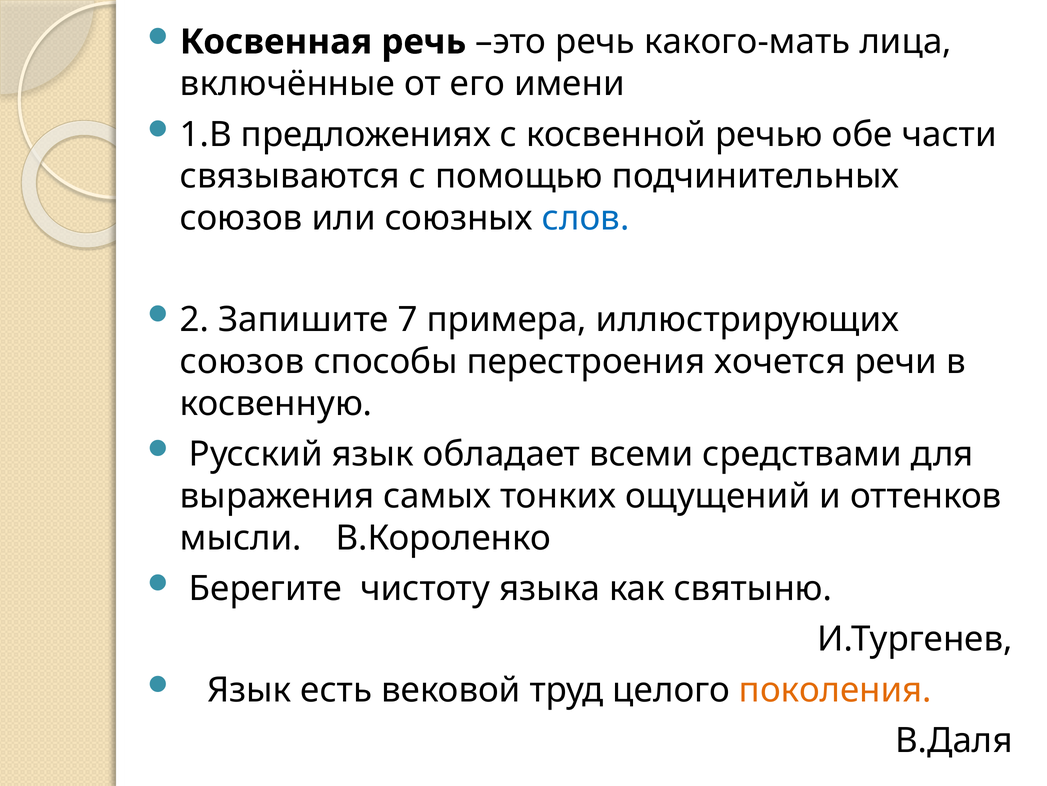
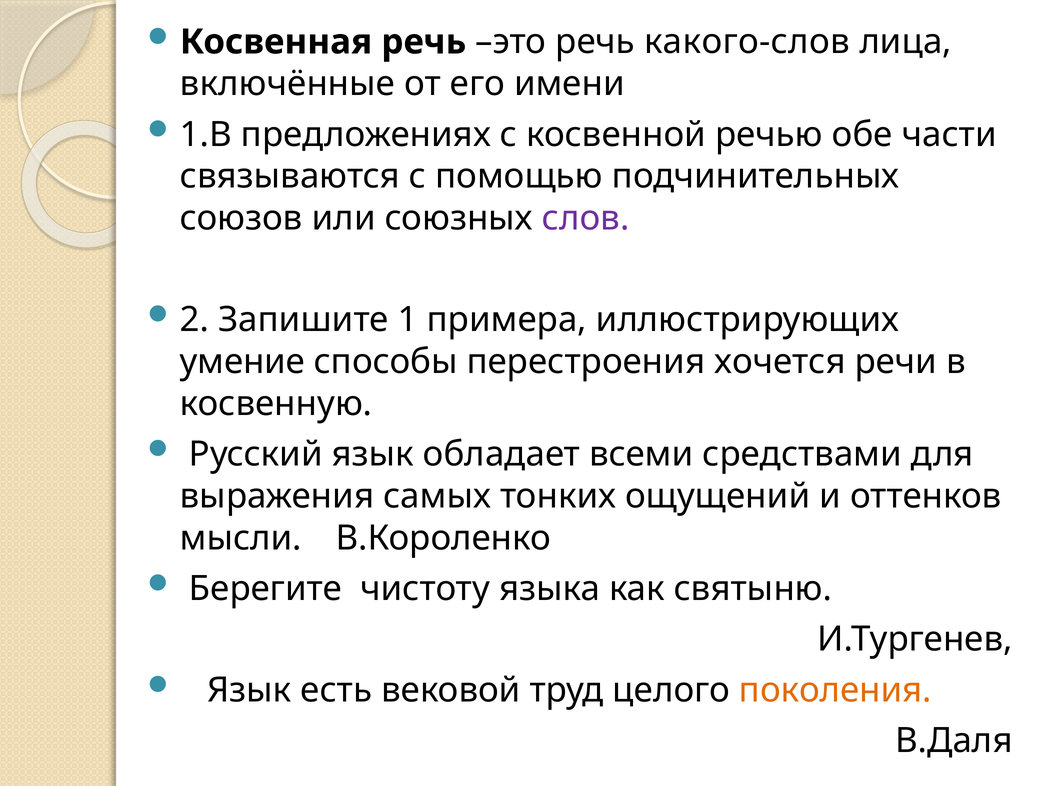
какого-мать: какого-мать -> какого-слов
слов colour: blue -> purple
7: 7 -> 1
союзов at (242, 361): союзов -> умение
